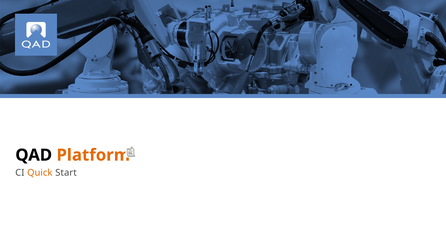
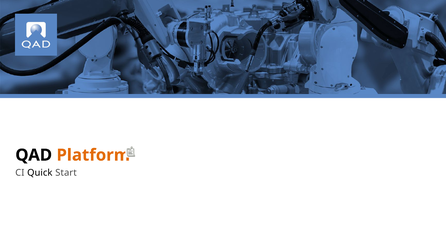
Quick colour: orange -> black
